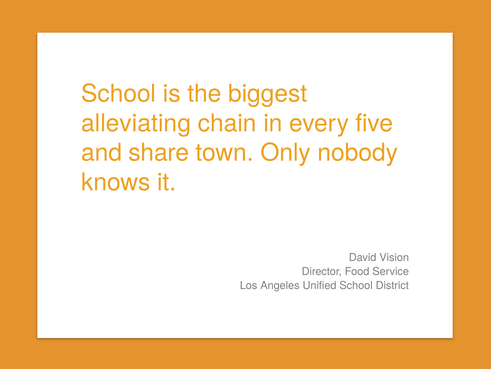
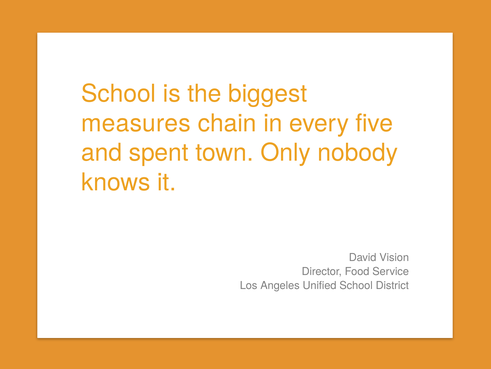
alleviating: alleviating -> measures
share: share -> spent
